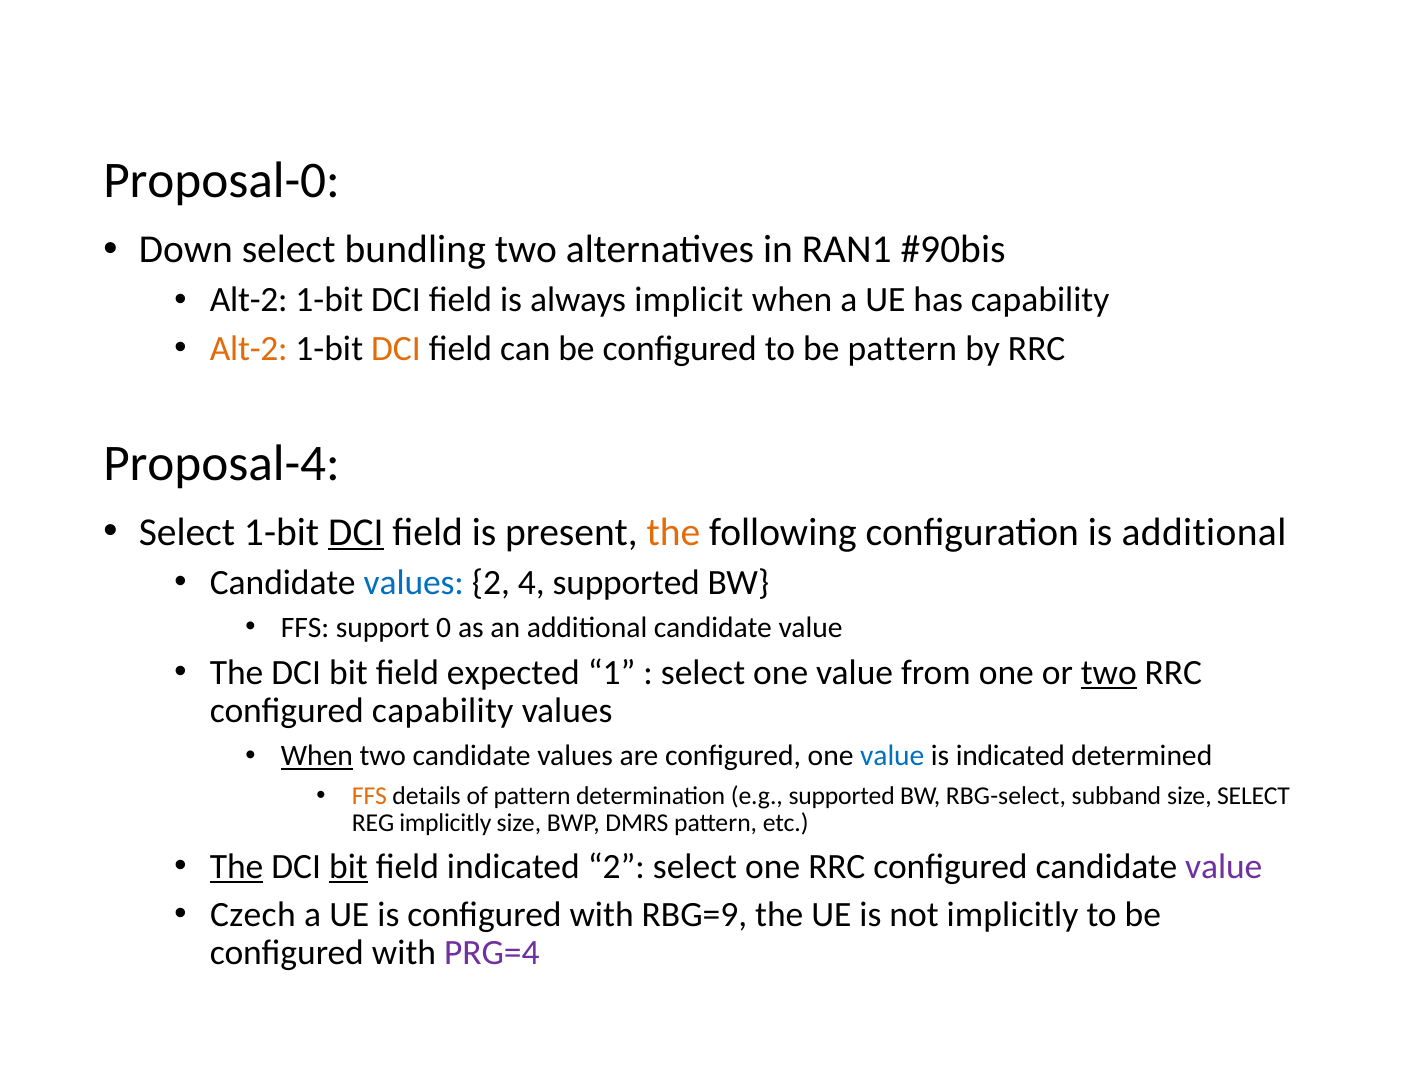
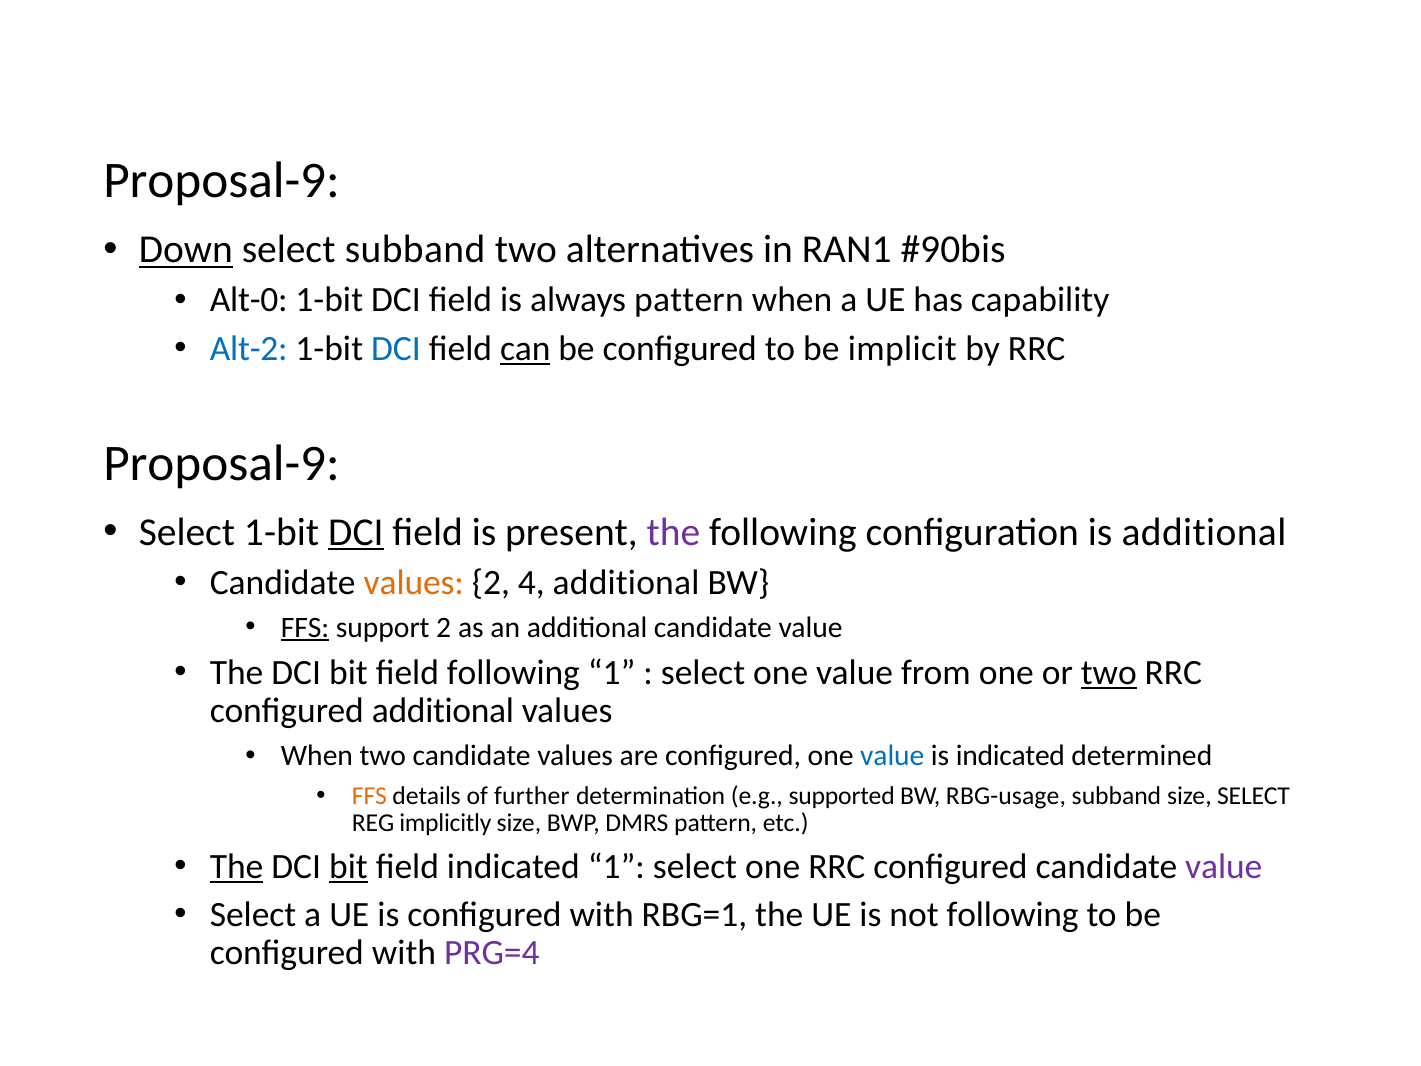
Proposal-0 at (222, 181): Proposal-0 -> Proposal-9
Down underline: none -> present
select bundling: bundling -> subband
Alt-2 at (249, 300): Alt-2 -> Alt-0
always implicit: implicit -> pattern
Alt-2 at (249, 348) colour: orange -> blue
DCI at (396, 348) colour: orange -> blue
can underline: none -> present
be pattern: pattern -> implicit
Proposal-4 at (222, 463): Proposal-4 -> Proposal-9
the at (673, 532) colour: orange -> purple
values at (414, 582) colour: blue -> orange
4 supported: supported -> additional
FFS at (305, 627) underline: none -> present
support 0: 0 -> 2
field expected: expected -> following
configured capability: capability -> additional
When at (317, 756) underline: present -> none
of pattern: pattern -> further
RBG-select: RBG-select -> RBG-usage
indicated 2: 2 -> 1
Czech at (253, 914): Czech -> Select
RBG=9: RBG=9 -> RBG=1
not implicitly: implicitly -> following
